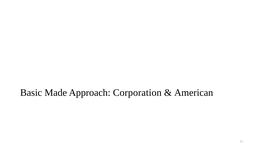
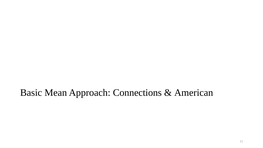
Made: Made -> Mean
Corporation: Corporation -> Connections
